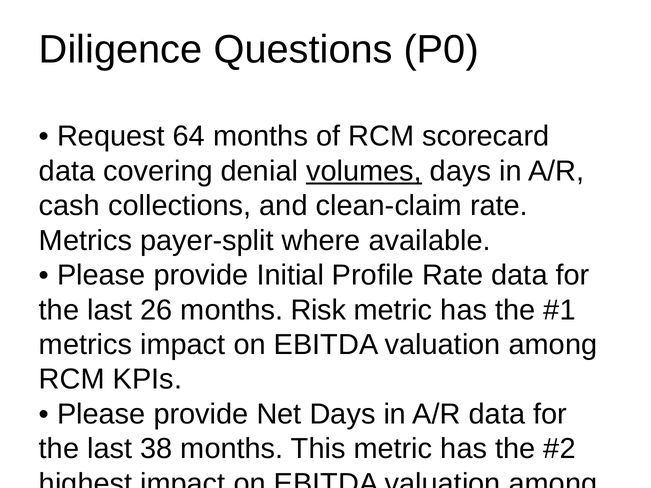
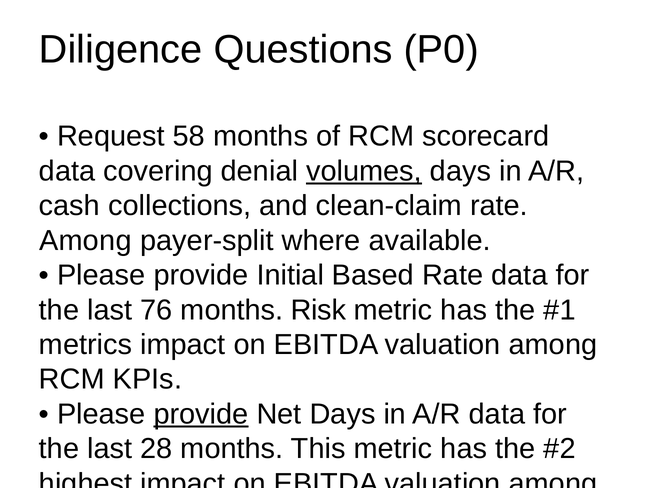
64: 64 -> 58
Metrics at (86, 241): Metrics -> Among
Profile: Profile -> Based
26: 26 -> 76
provide at (201, 414) underline: none -> present
38: 38 -> 28
